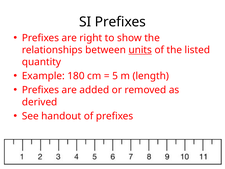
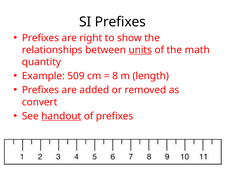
listed: listed -> math
180: 180 -> 509
5: 5 -> 8
derived: derived -> convert
handout underline: none -> present
